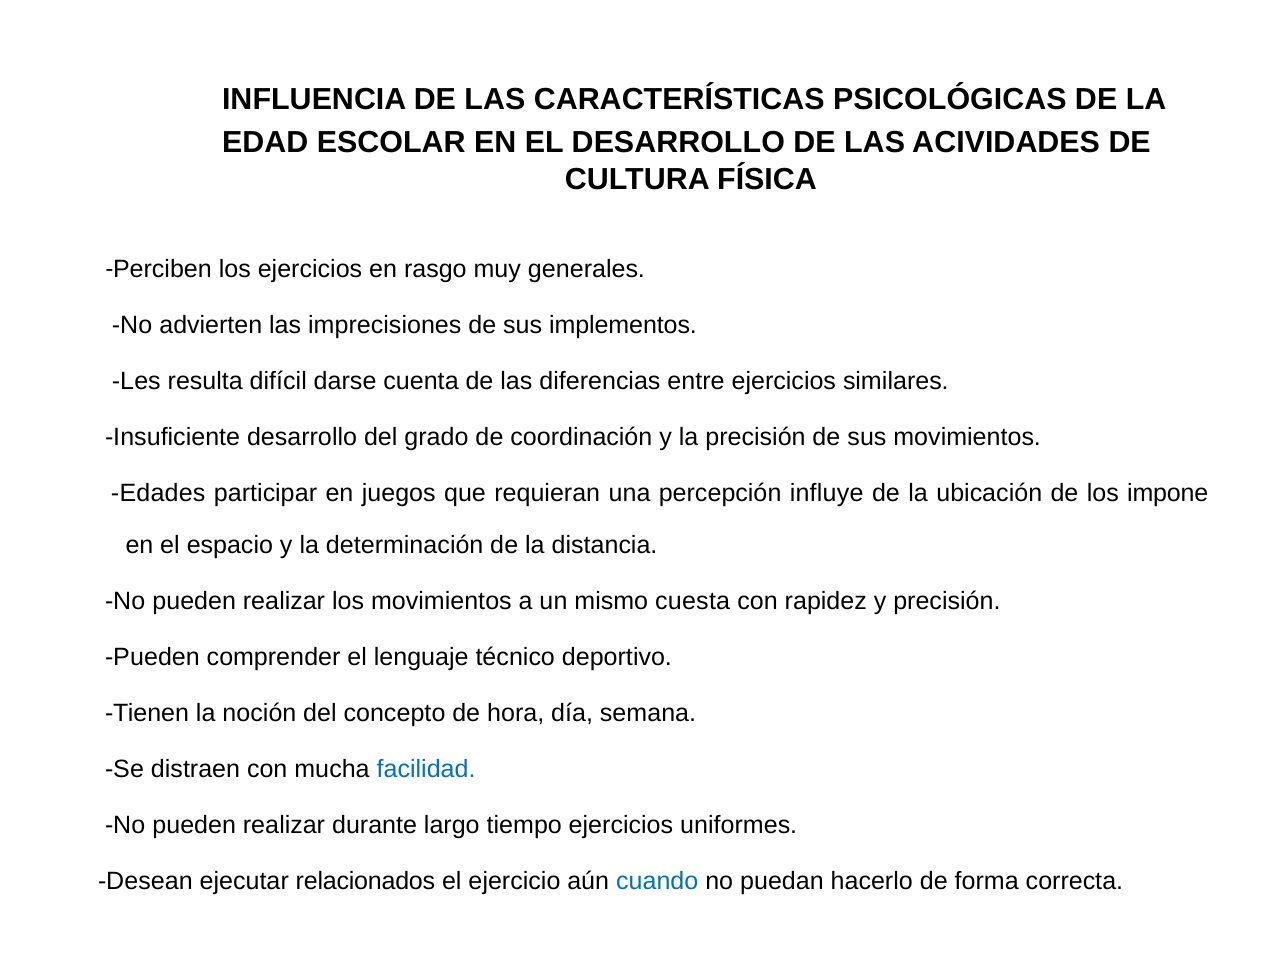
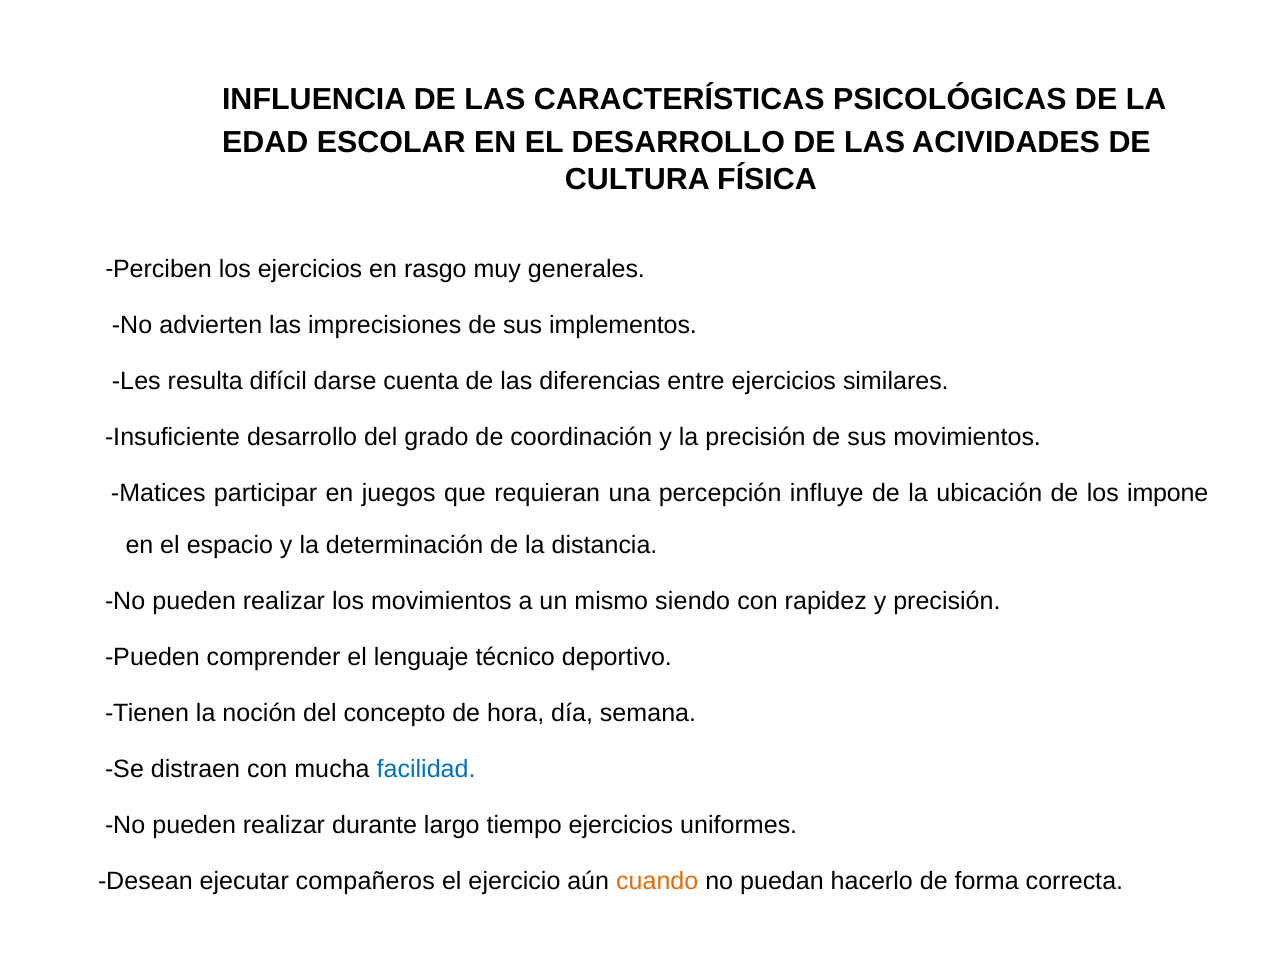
Edades: Edades -> Matices
cuesta: cuesta -> siendo
relacionados: relacionados -> compañeros
cuando colour: blue -> orange
